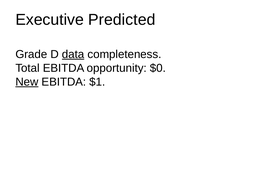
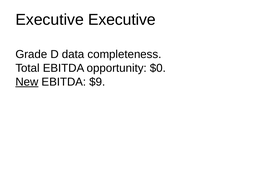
Executive Predicted: Predicted -> Executive
data underline: present -> none
$1: $1 -> $9
